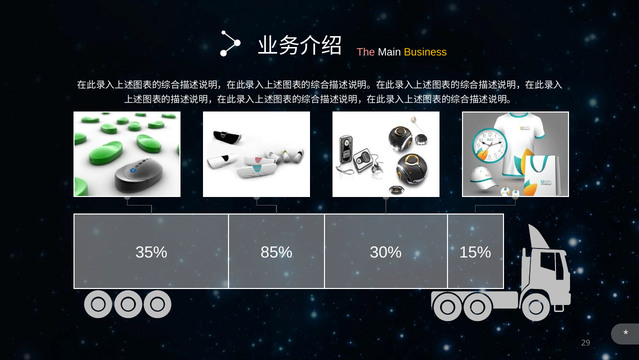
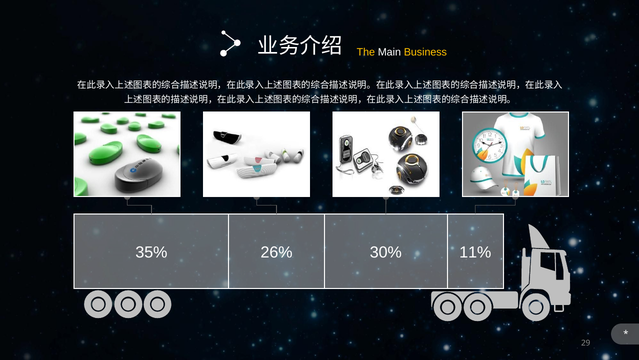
The colour: pink -> yellow
85%: 85% -> 26%
15%: 15% -> 11%
